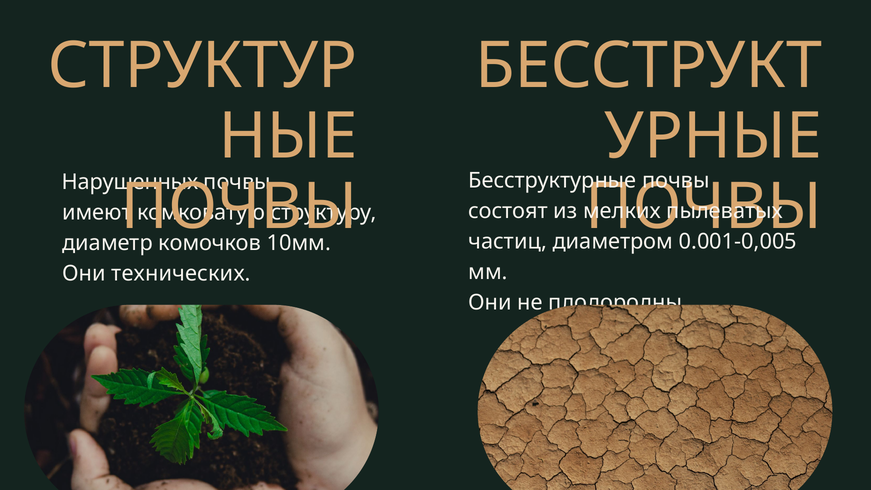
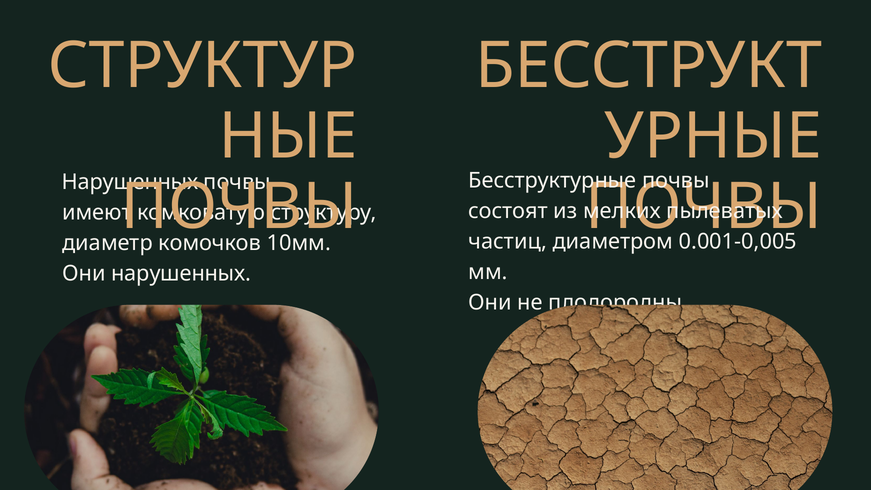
Они технических: технических -> нарушенных
